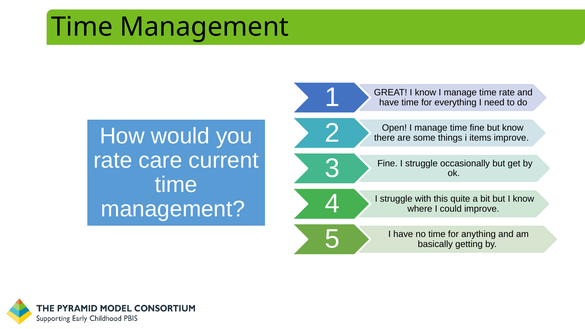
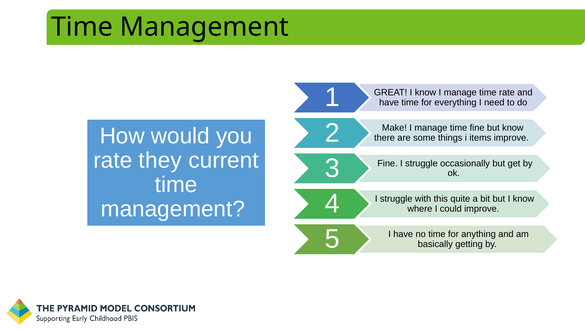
Open: Open -> Make
care: care -> they
